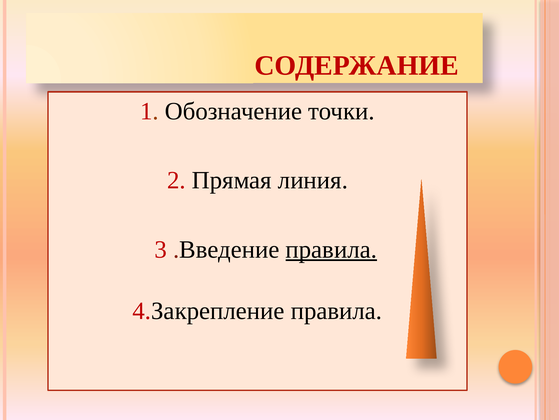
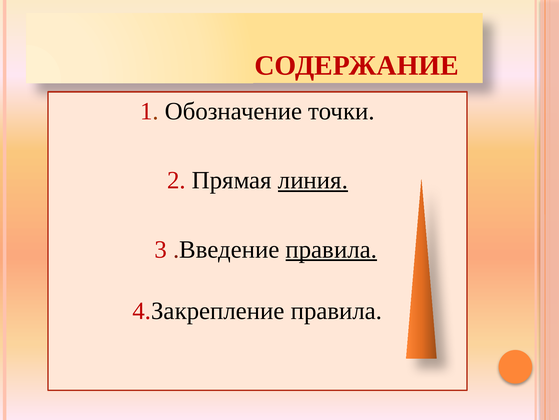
линия underline: none -> present
